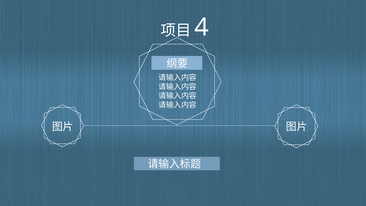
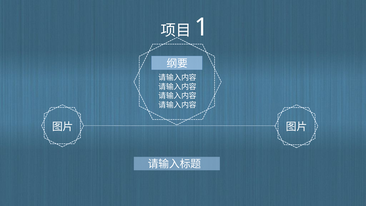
4: 4 -> 1
